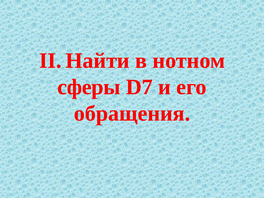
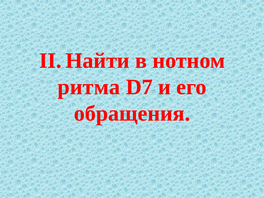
сферы: сферы -> ритма
